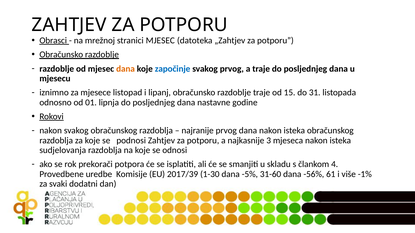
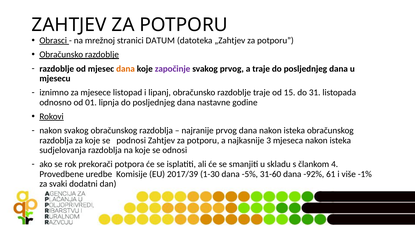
stranici MJESEC: MJESEC -> DATUM
započinje colour: blue -> purple
-56%: -56% -> -92%
